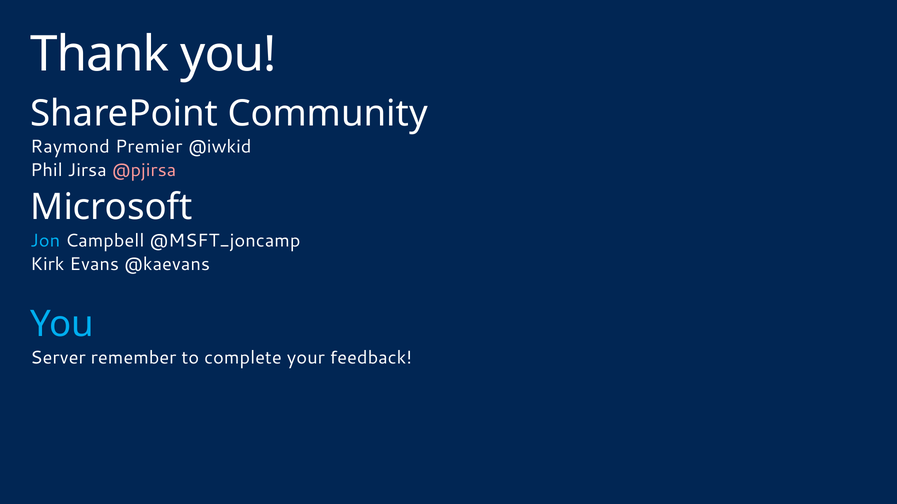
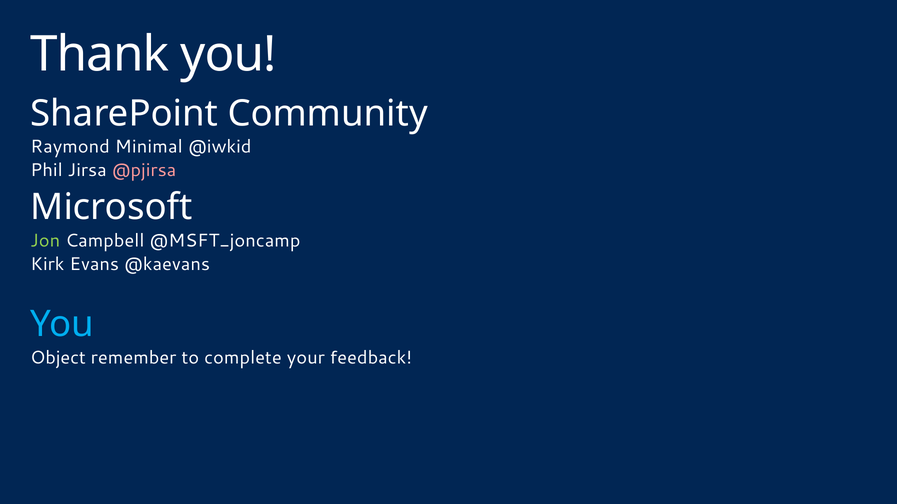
Premier: Premier -> Minimal
Jon colour: light blue -> light green
Server: Server -> Object
